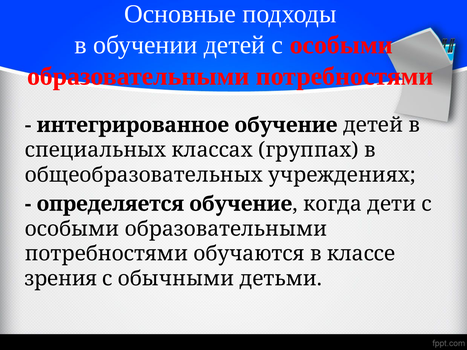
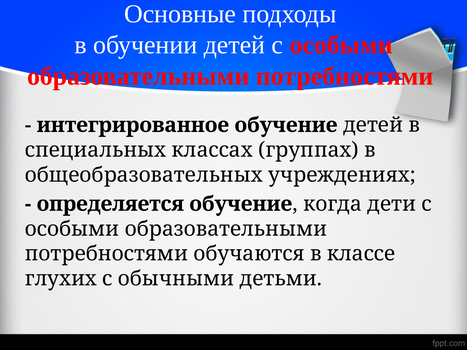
зрения: зрения -> глухих
